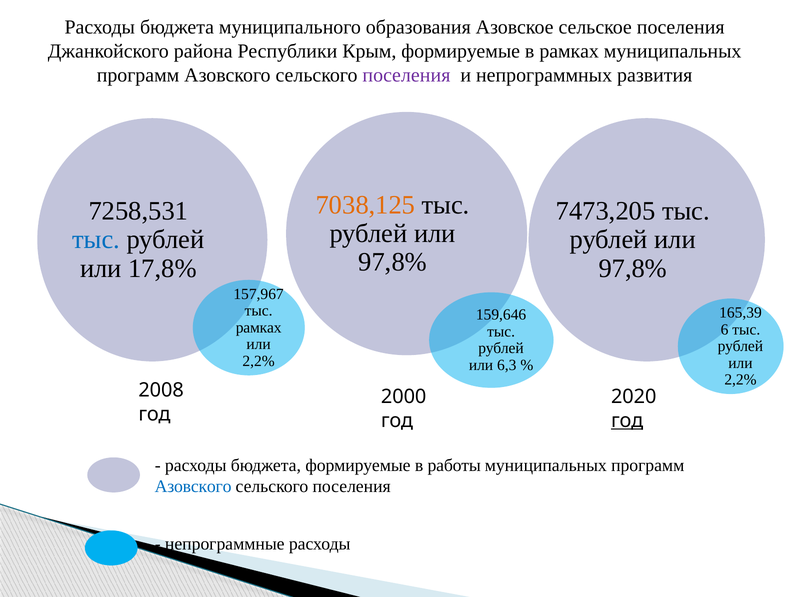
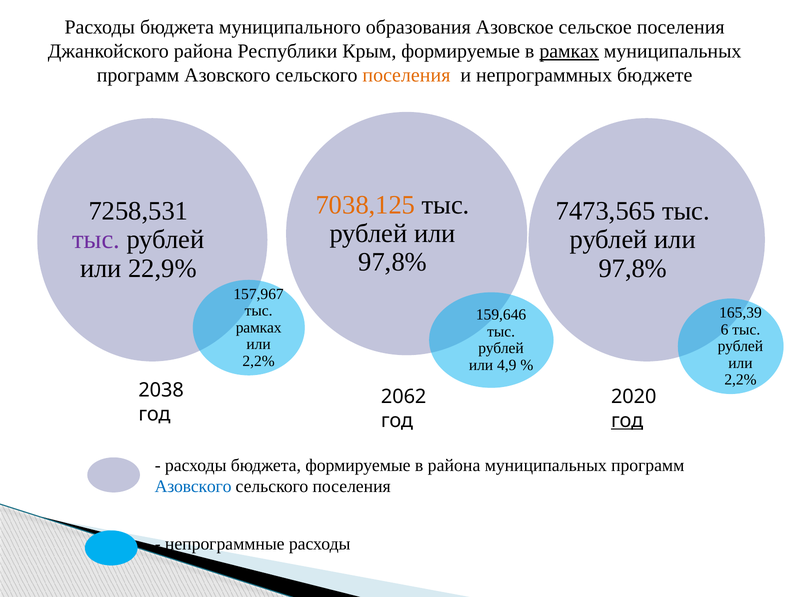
рамках at (569, 51) underline: none -> present
поселения at (406, 75) colour: purple -> orange
развития: развития -> бюджете
7473,205: 7473,205 -> 7473,565
тыс at (96, 240) colour: blue -> purple
17,8%: 17,8% -> 22,9%
6,3: 6,3 -> 4,9
2008: 2008 -> 2038
2000: 2000 -> 2062
в работы: работы -> района
